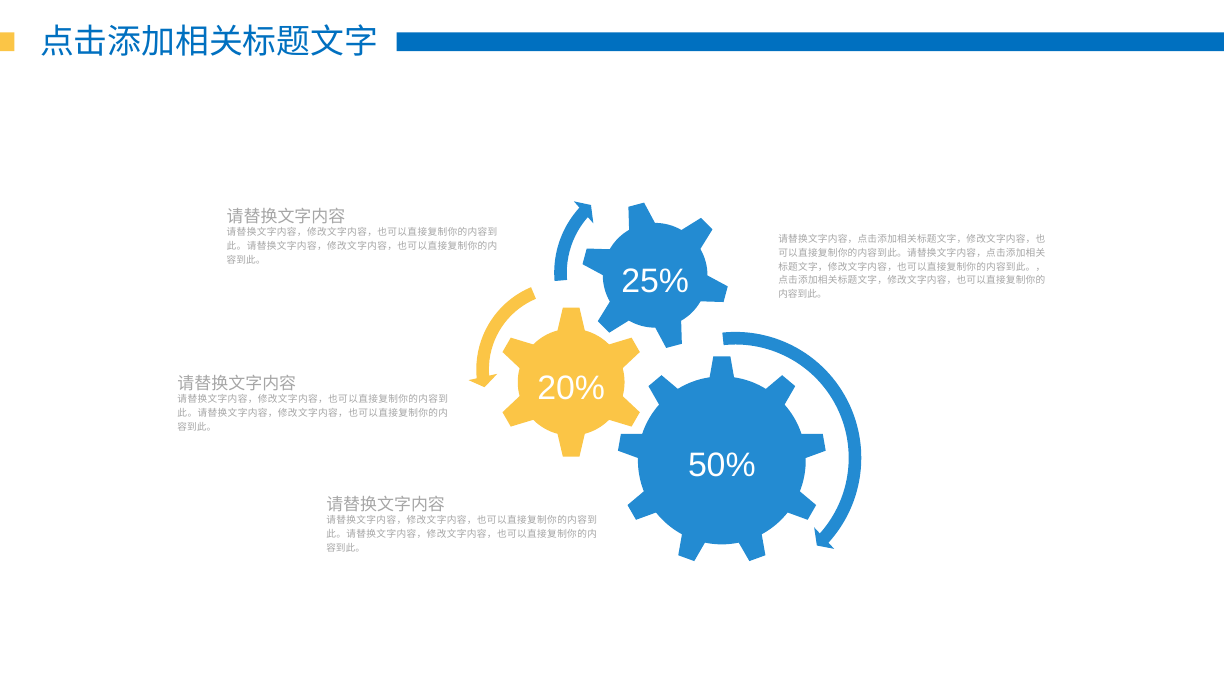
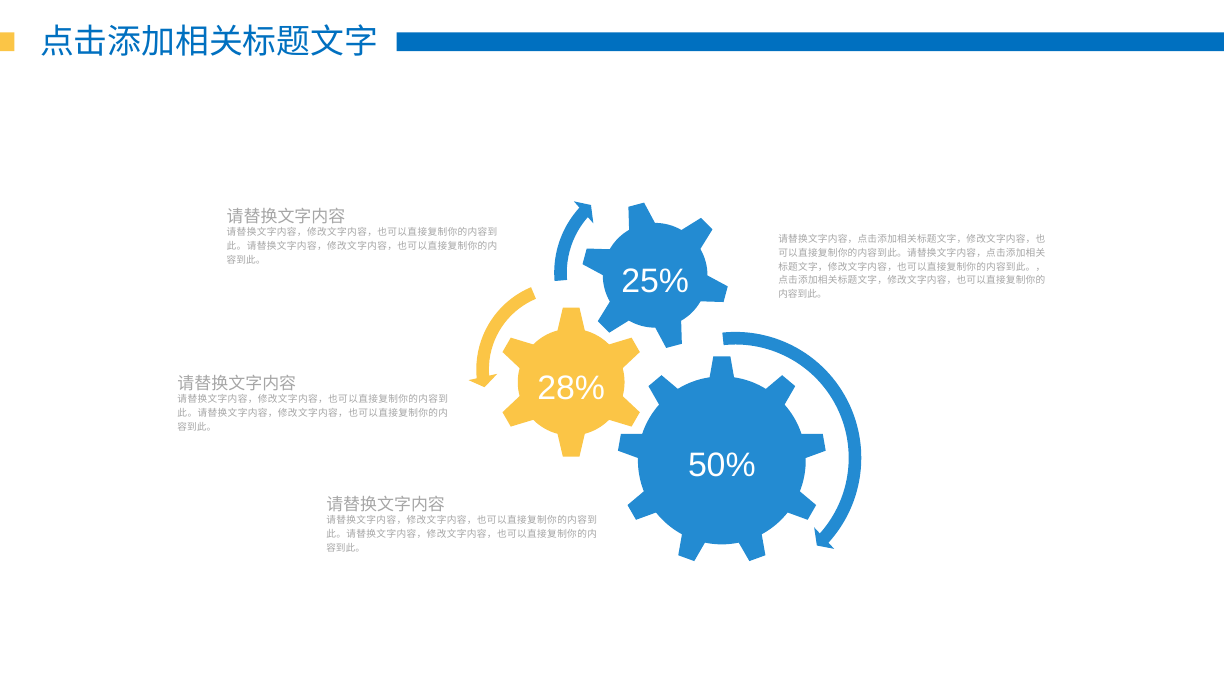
20%: 20% -> 28%
